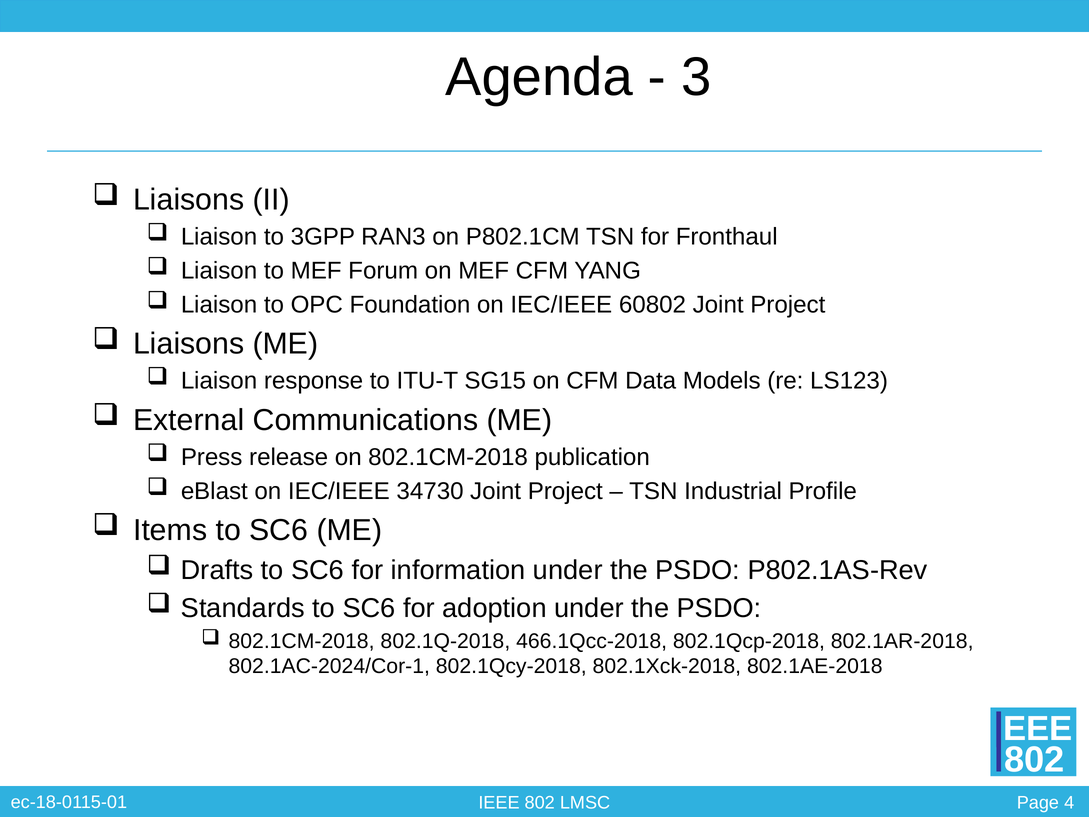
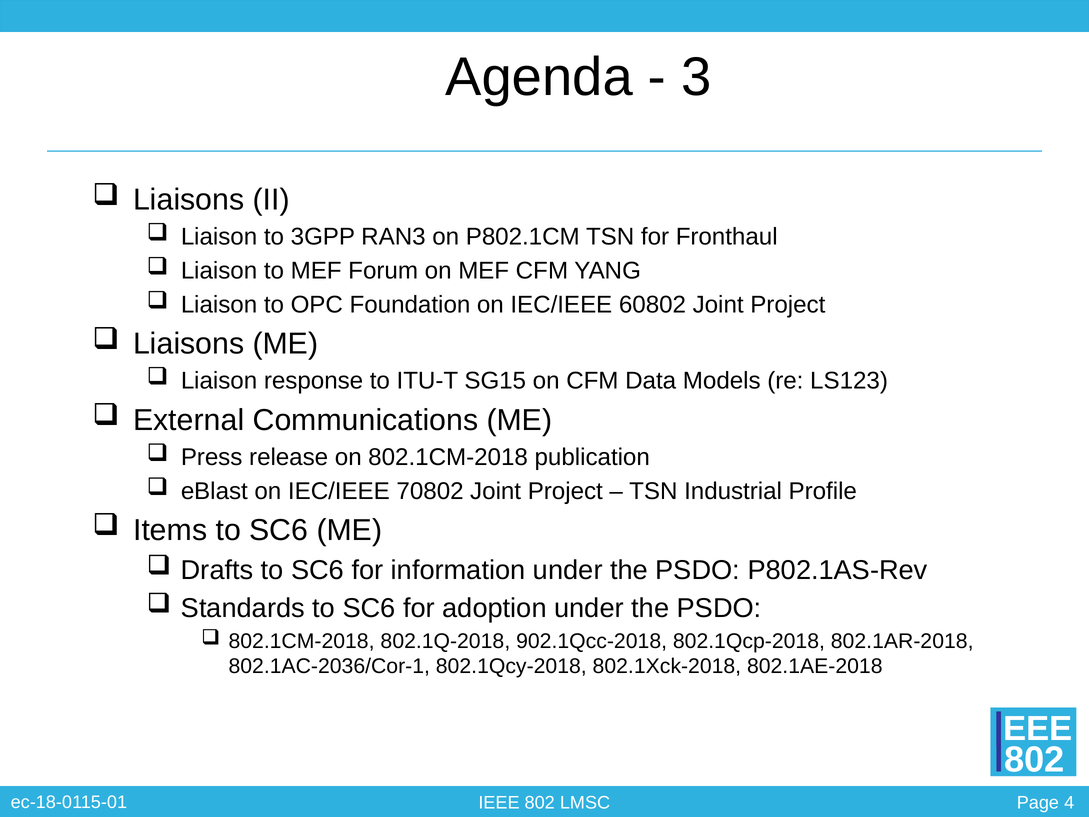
34730: 34730 -> 70802
466.1Qcc-2018: 466.1Qcc-2018 -> 902.1Qcc-2018
802.1AC-2024/Cor-1: 802.1AC-2024/Cor-1 -> 802.1AC-2036/Cor-1
